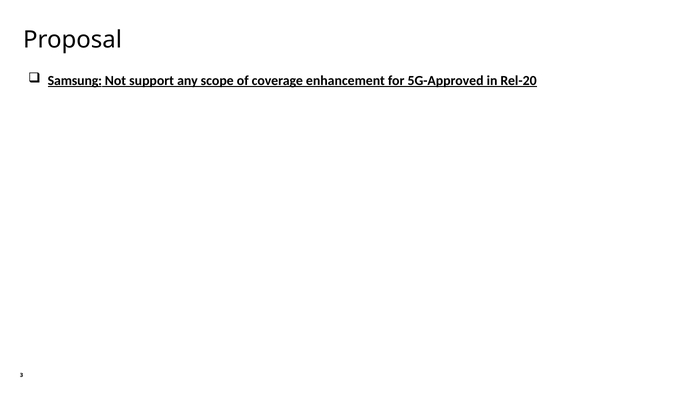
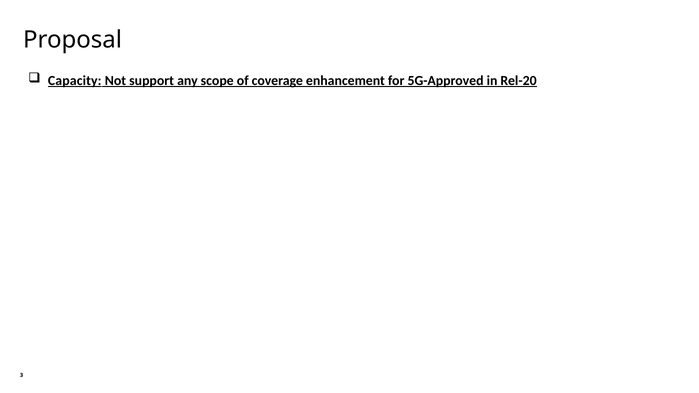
Samsung: Samsung -> Capacity
